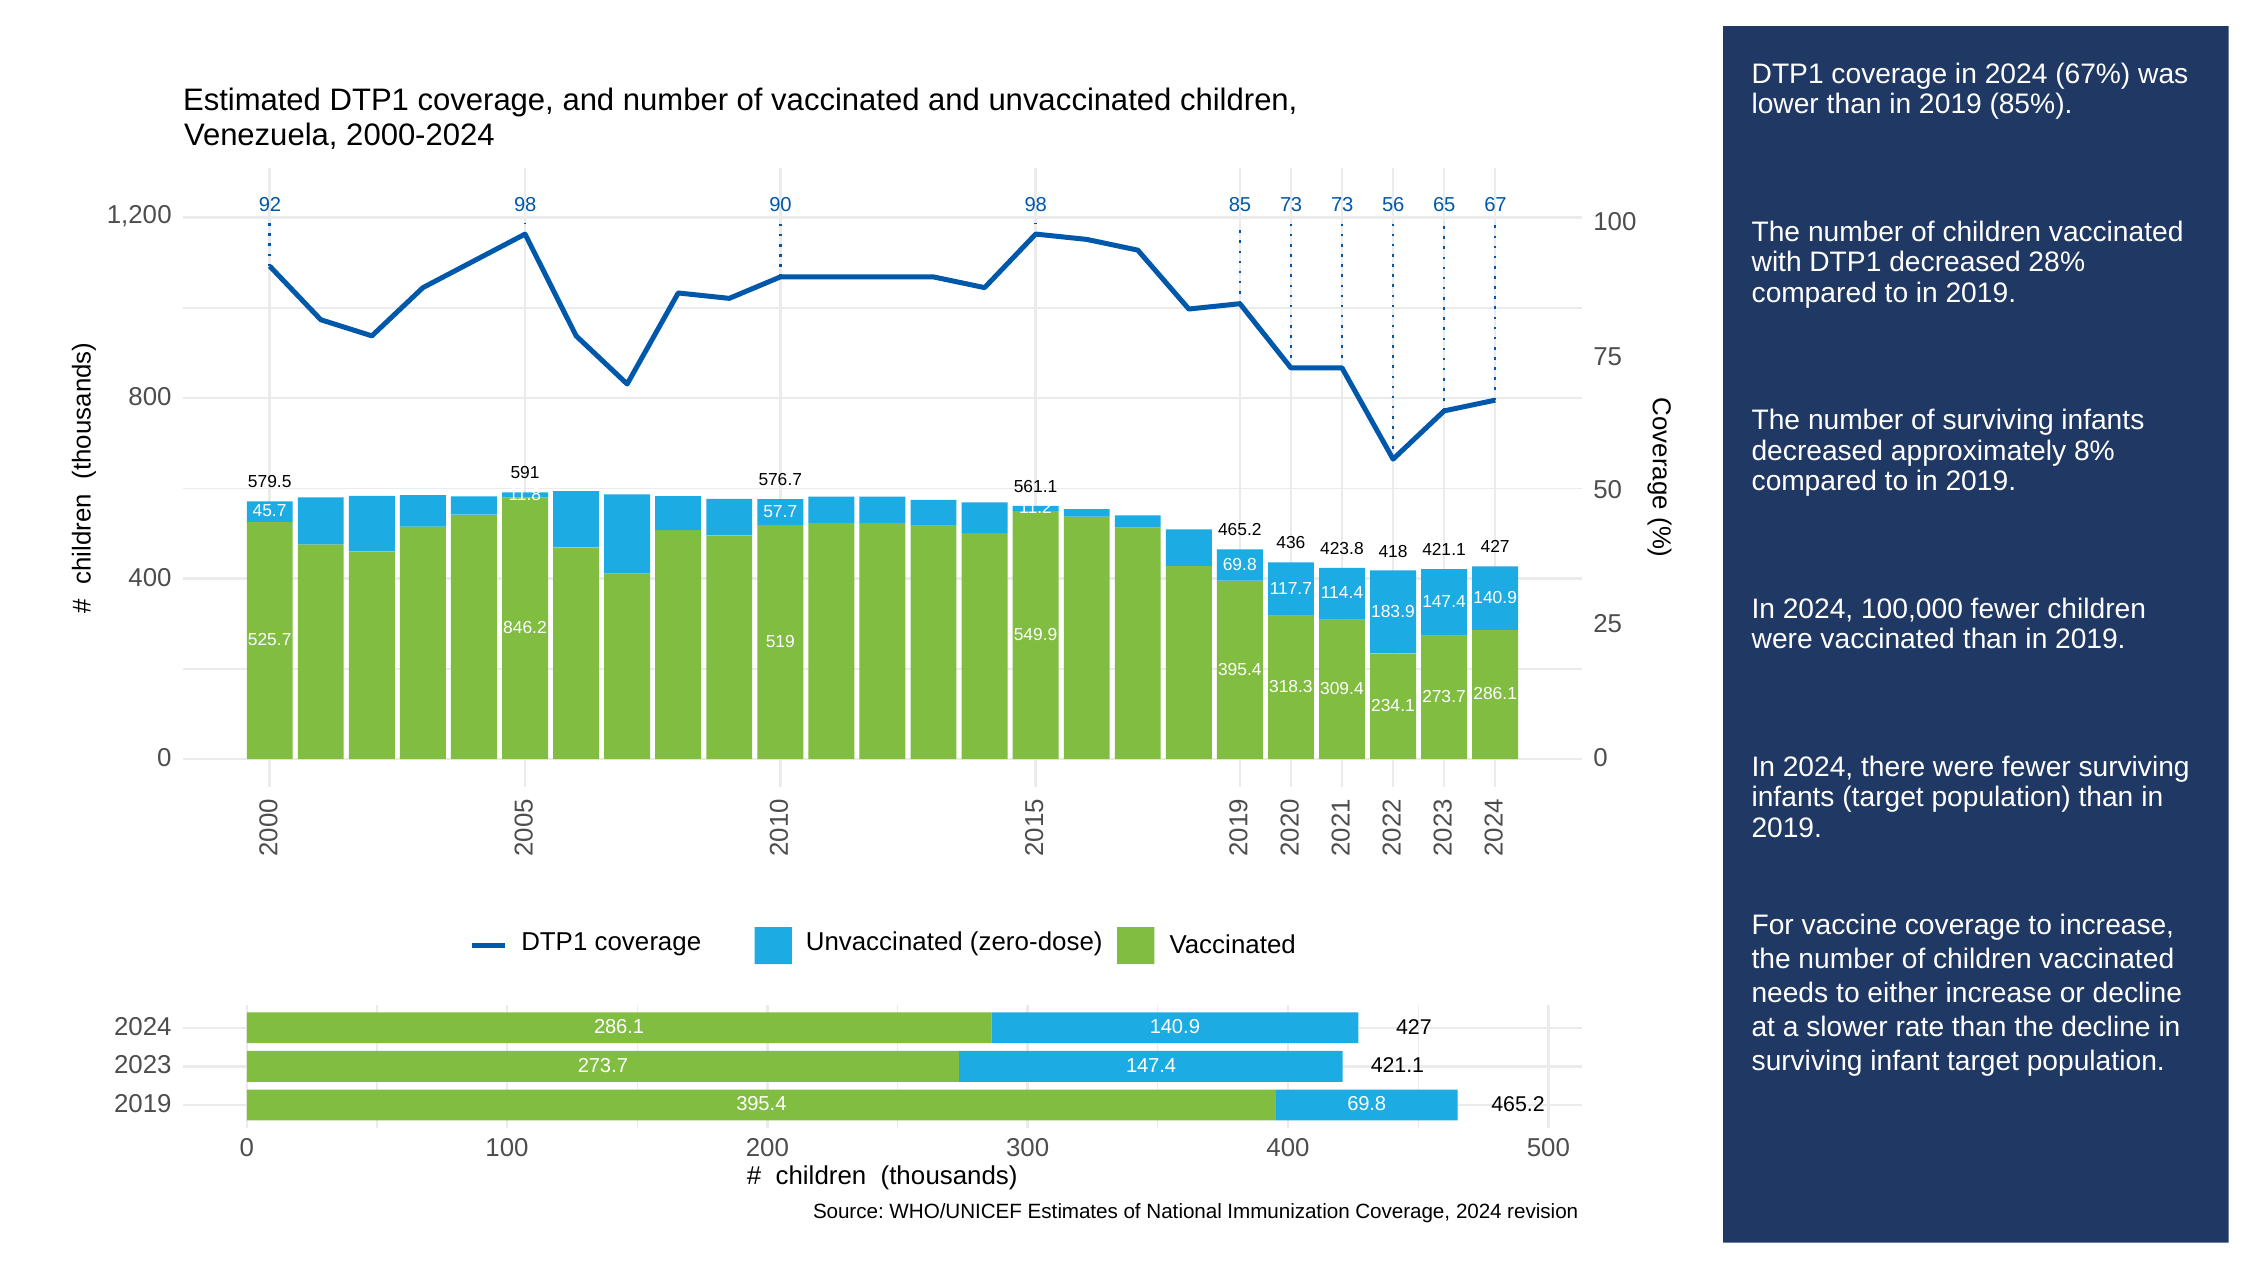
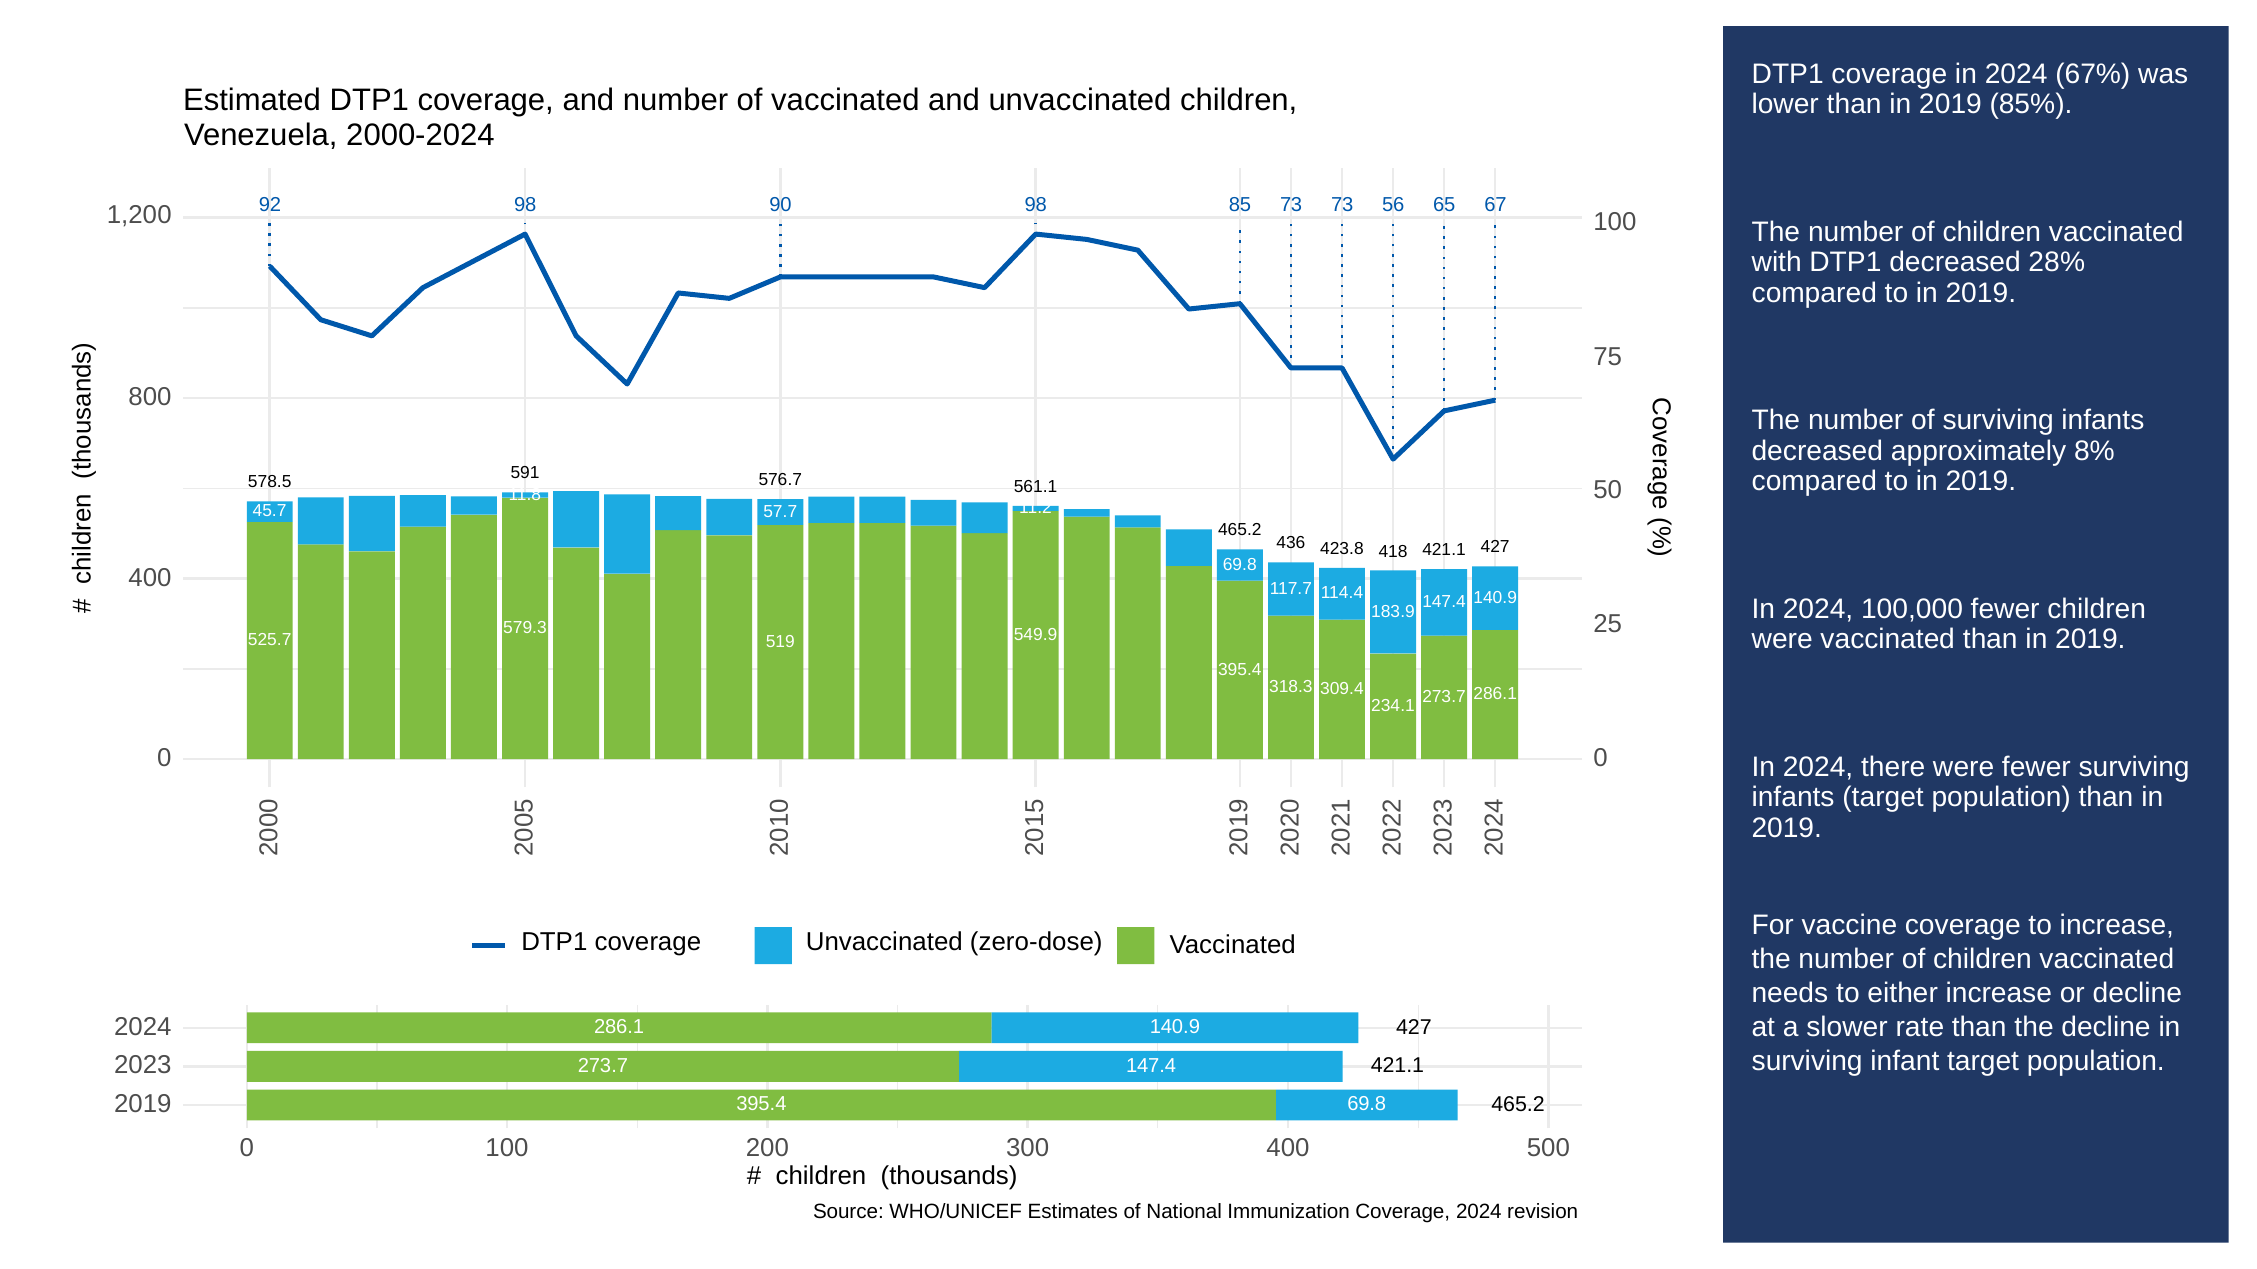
579.5: 579.5 -> 578.5
846.2: 846.2 -> 579.3
